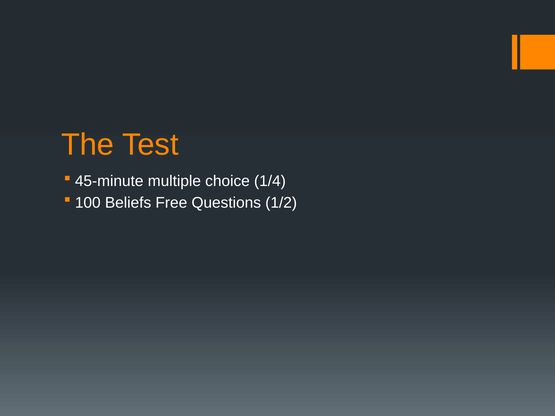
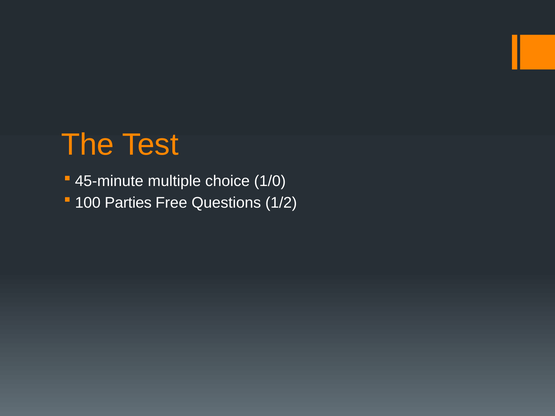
1/4: 1/4 -> 1/0
Beliefs: Beliefs -> Parties
